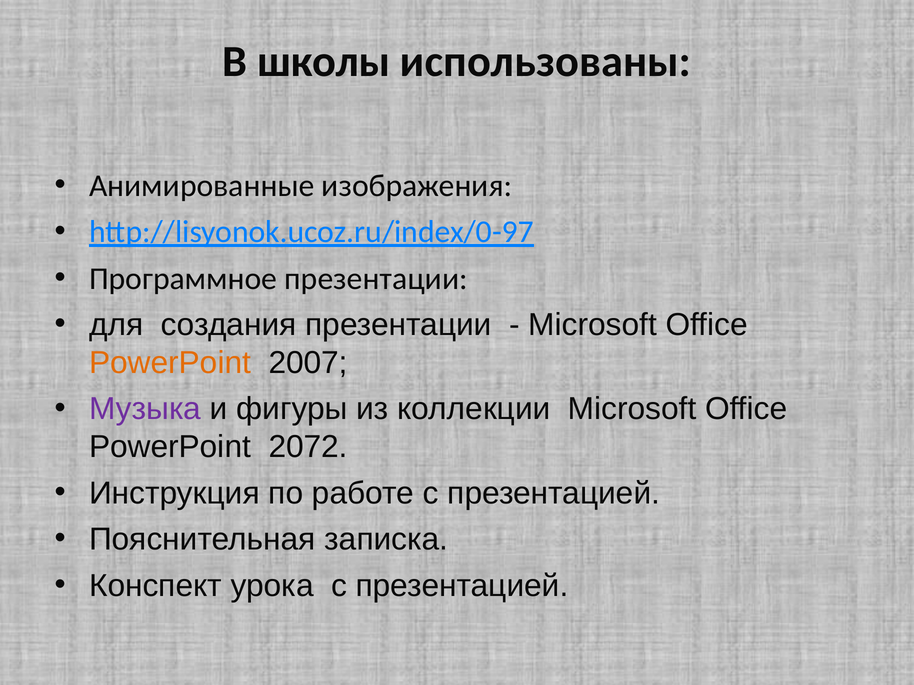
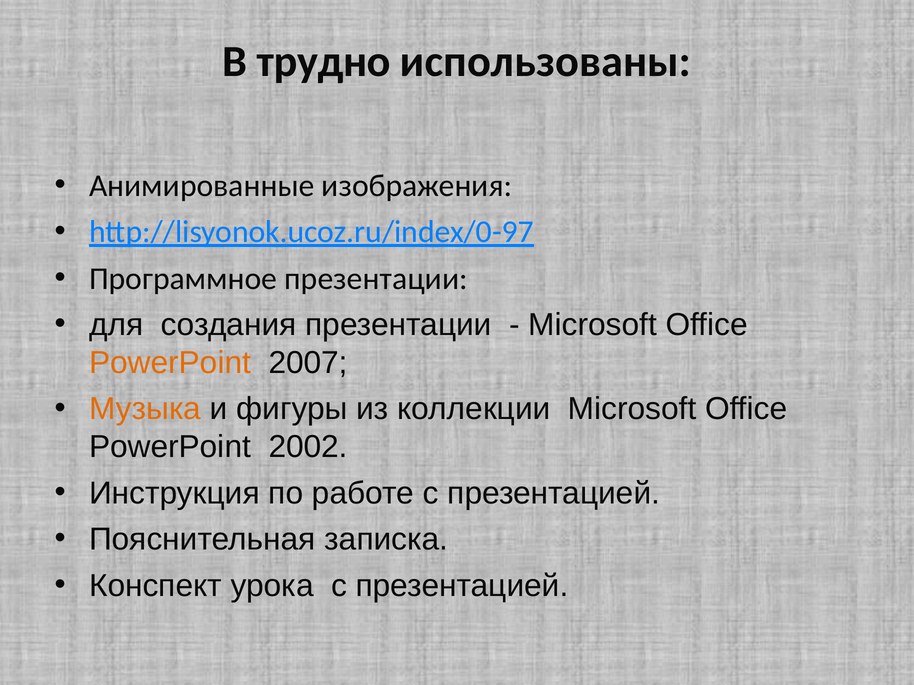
школы: школы -> трудно
Музыка colour: purple -> orange
2072: 2072 -> 2002
